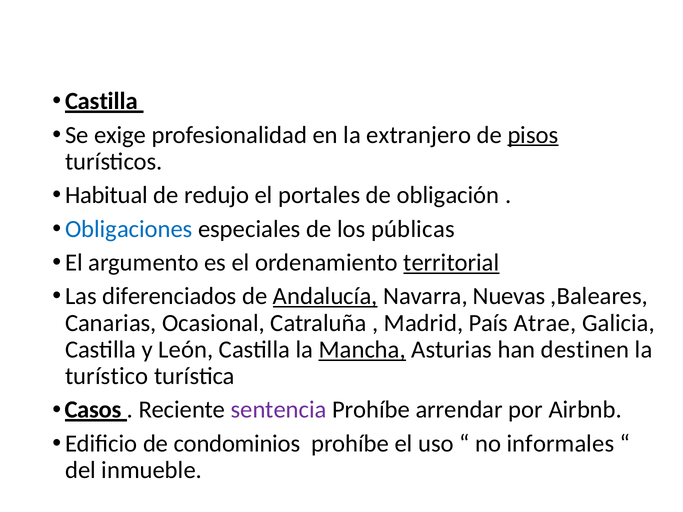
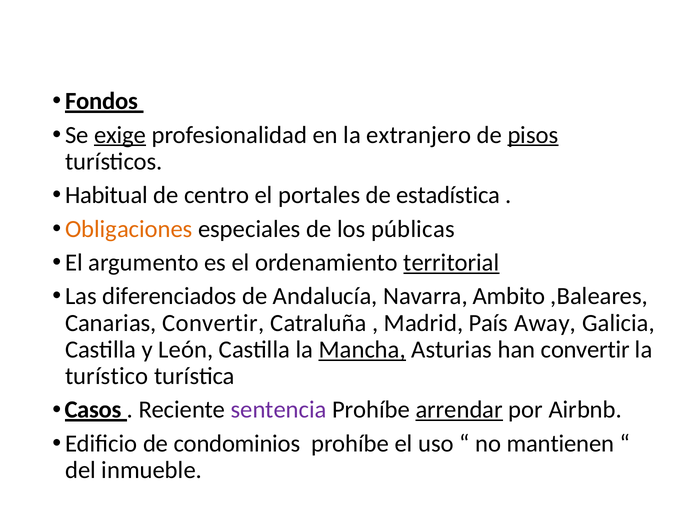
Castilla at (101, 101): Castilla -> Fondos
exige underline: none -> present
redujo: redujo -> centro
obligación: obligación -> estadística
Obligaciones colour: blue -> orange
Andalucía underline: present -> none
Nuevas: Nuevas -> Ambito
Canarias Ocasional: Ocasional -> Convertir
Atrae: Atrae -> Away
han destinen: destinen -> convertir
arrendar underline: none -> present
informales: informales -> mantienen
